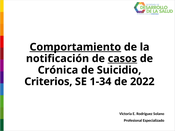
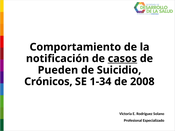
Comportamiento underline: present -> none
Crónica: Crónica -> Pueden
Criterios: Criterios -> Crónicos
2022: 2022 -> 2008
